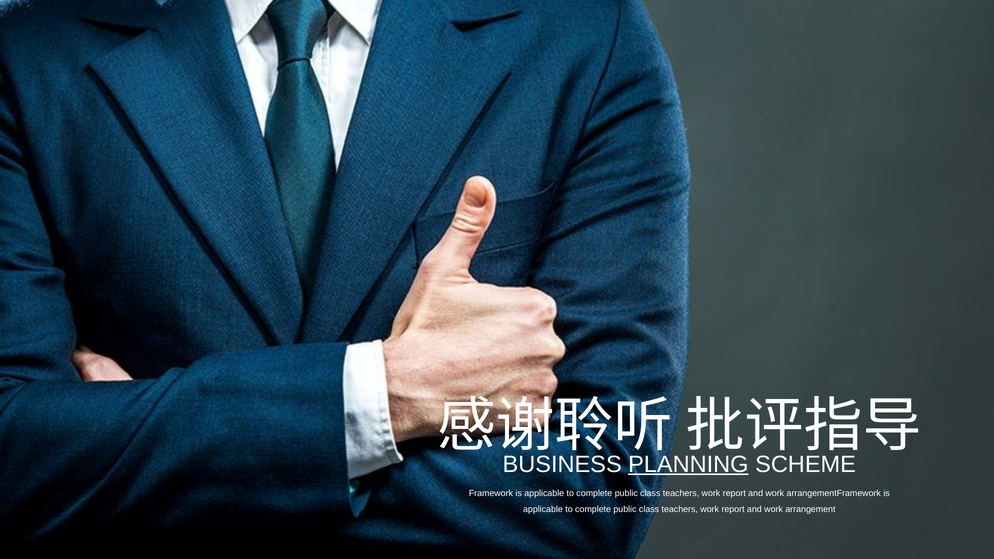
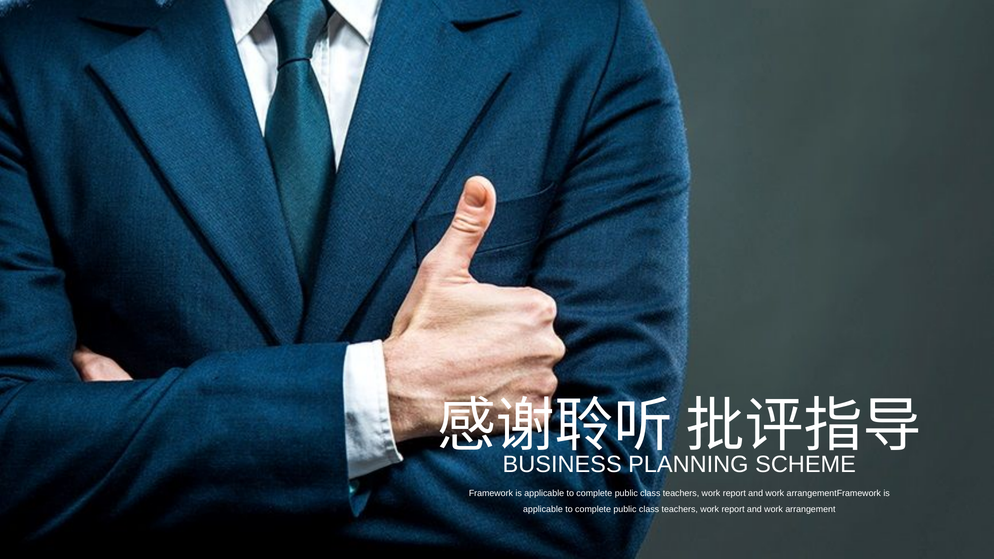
PLANNING underline: present -> none
